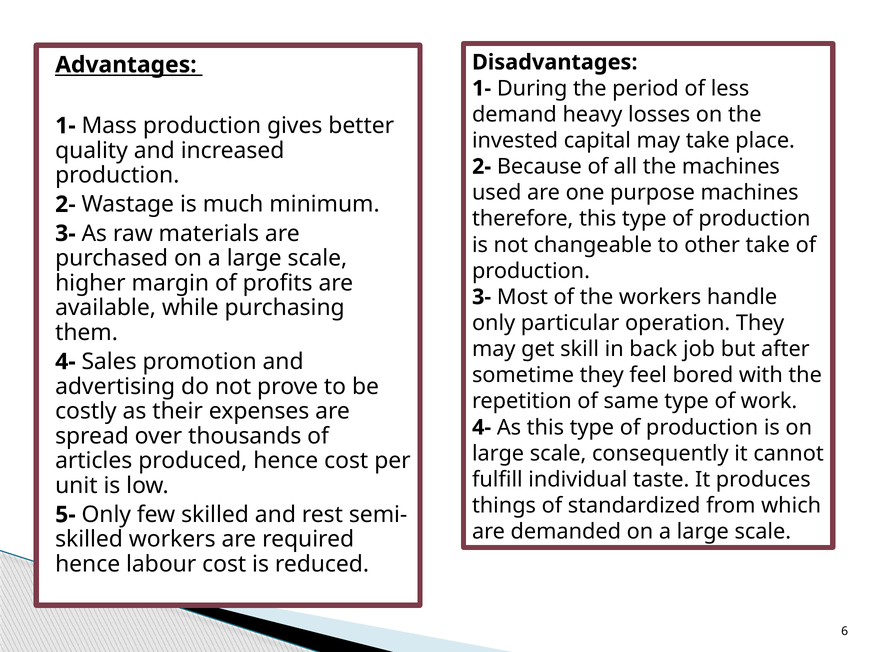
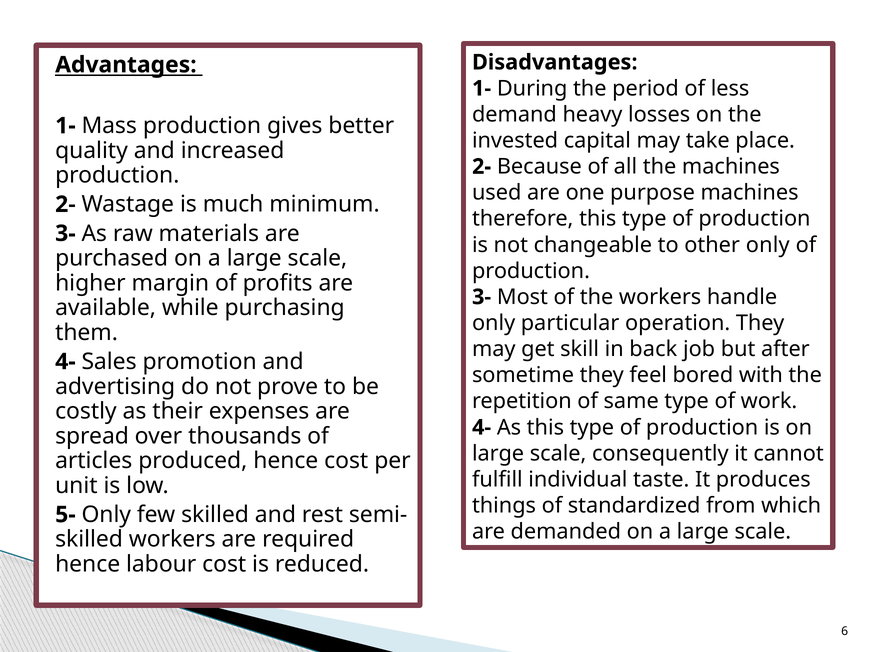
other take: take -> only
